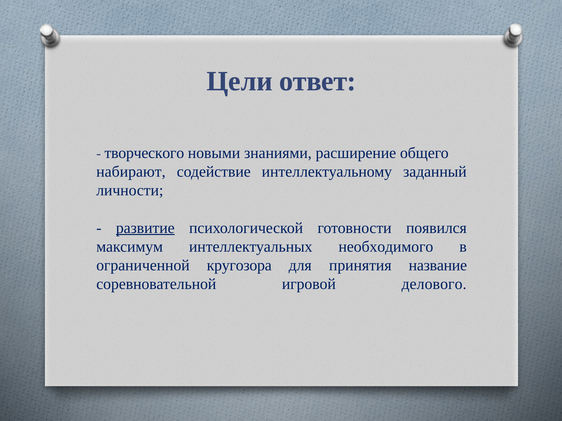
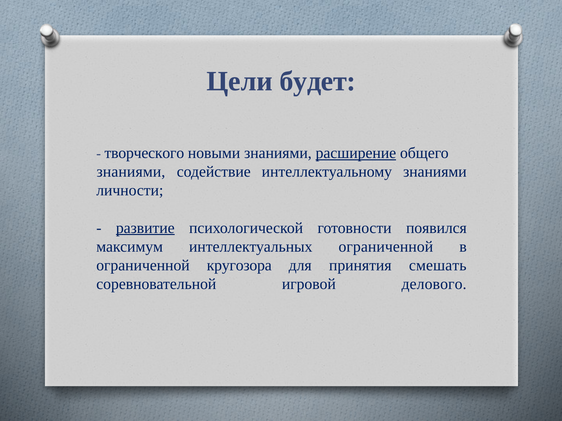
ответ: ответ -> будет
расширение underline: none -> present
набирают at (131, 172): набирают -> знаниями
интеллектуальному заданный: заданный -> знаниями
интеллектуальных необходимого: необходимого -> ограниченной
название: название -> смешать
